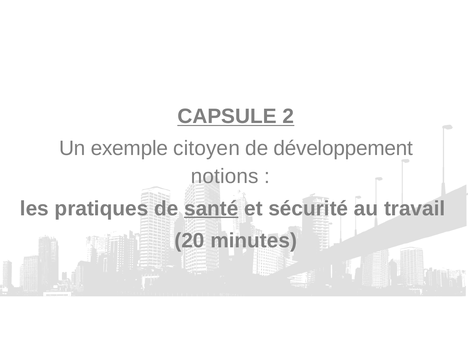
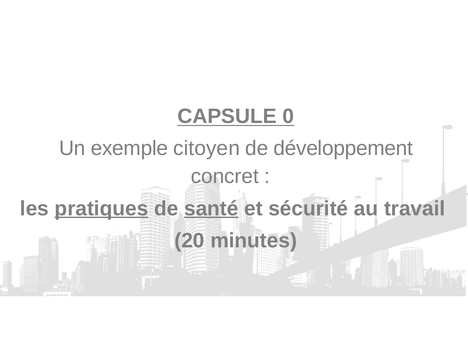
2: 2 -> 0
notions: notions -> concret
pratiques underline: none -> present
